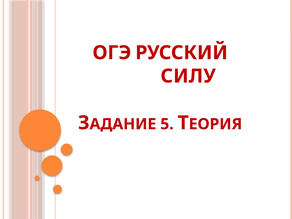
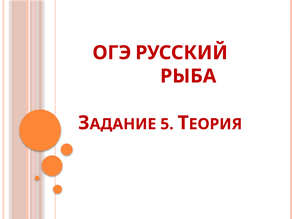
СИЛУ: СИЛУ -> РЫБА
